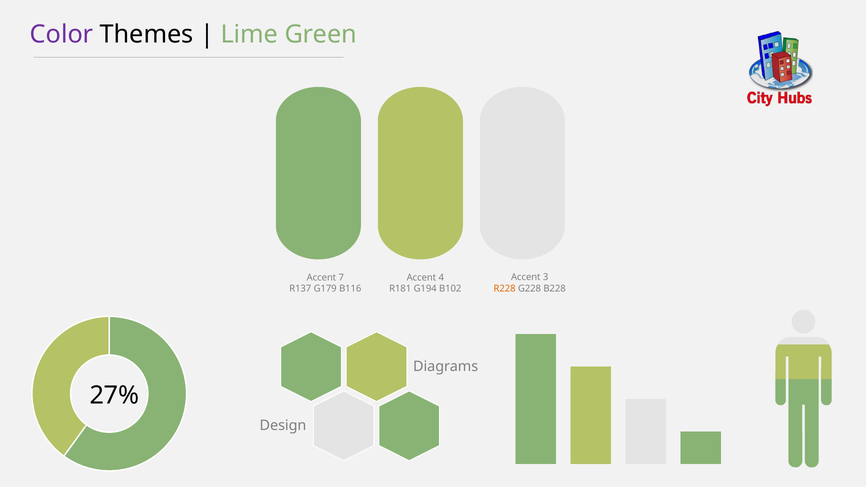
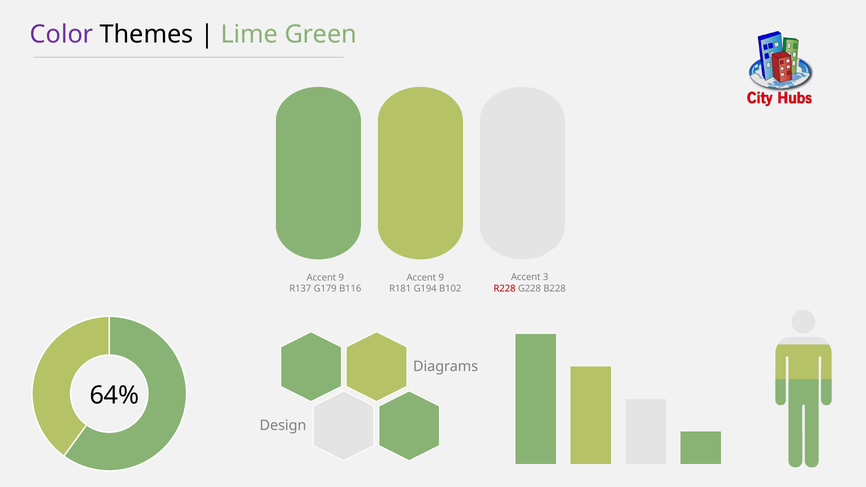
7 at (341, 278): 7 -> 9
4 at (441, 278): 4 -> 9
R228 colour: orange -> red
27%: 27% -> 64%
